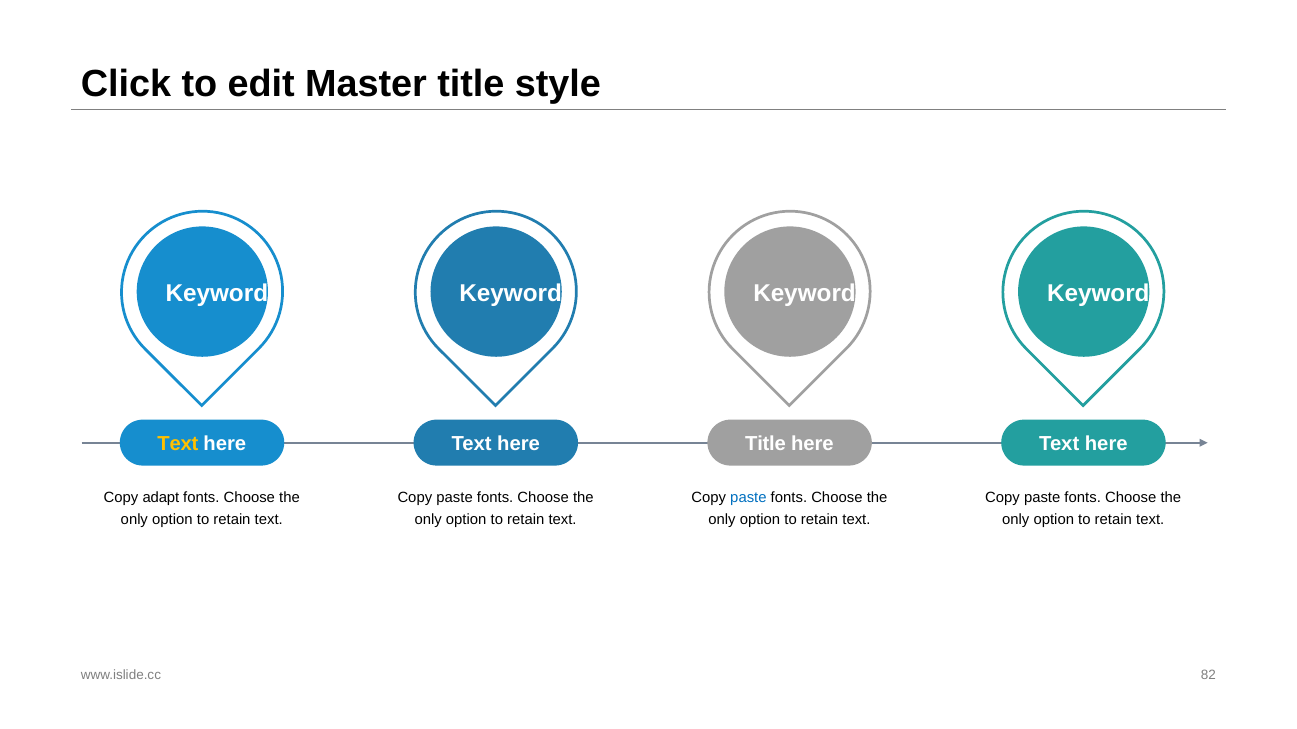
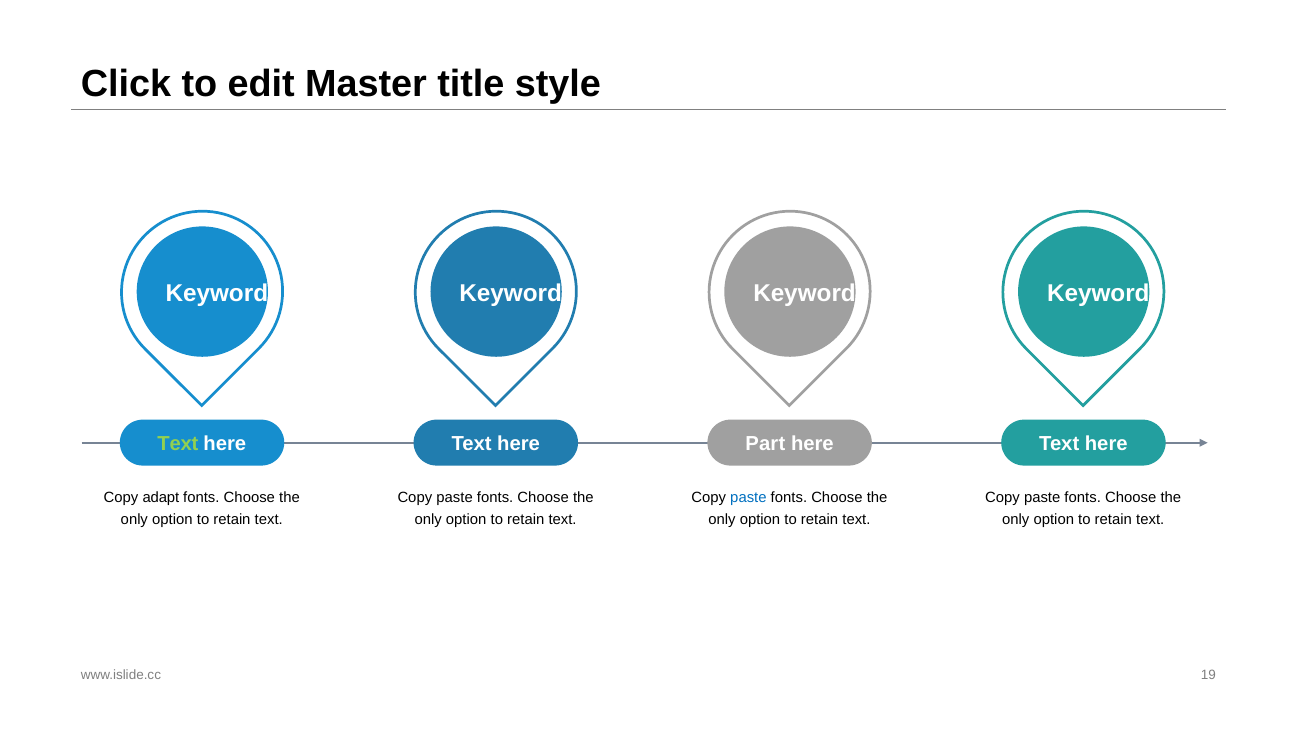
Text at (178, 444) colour: yellow -> light green
Title at (766, 444): Title -> Part
82: 82 -> 19
